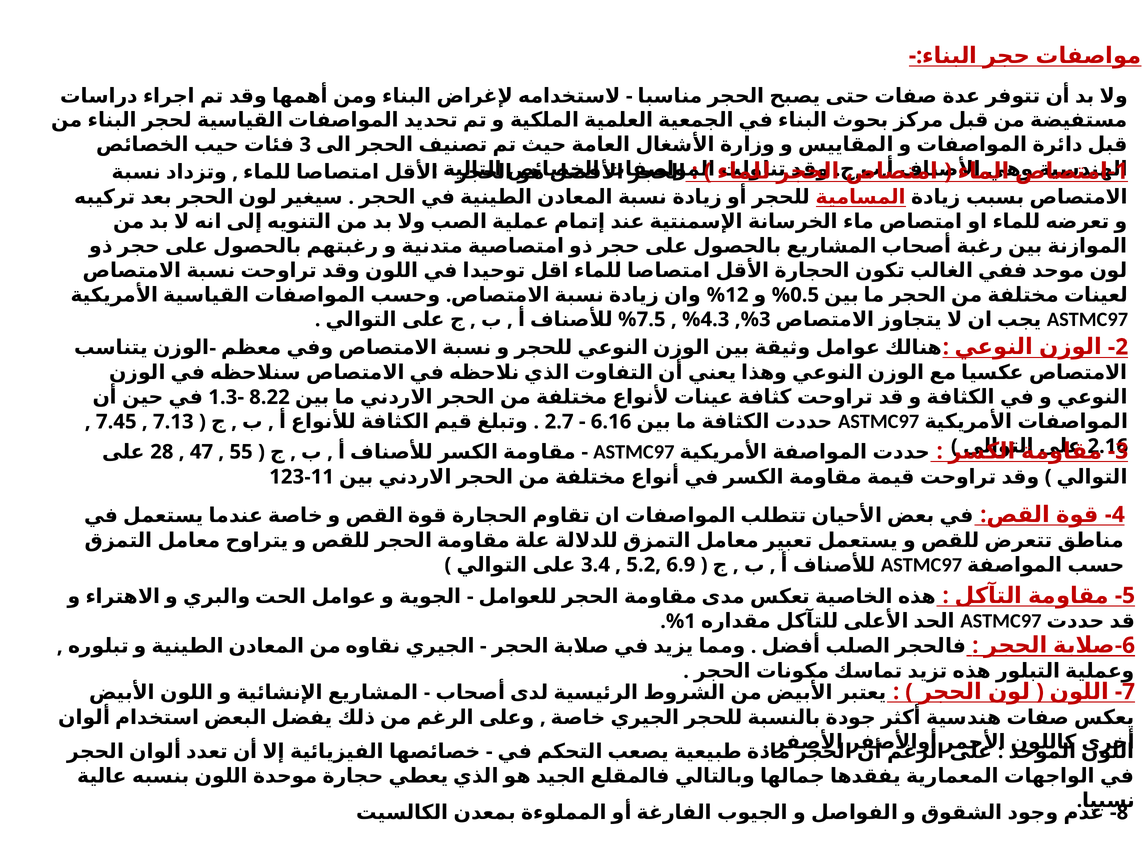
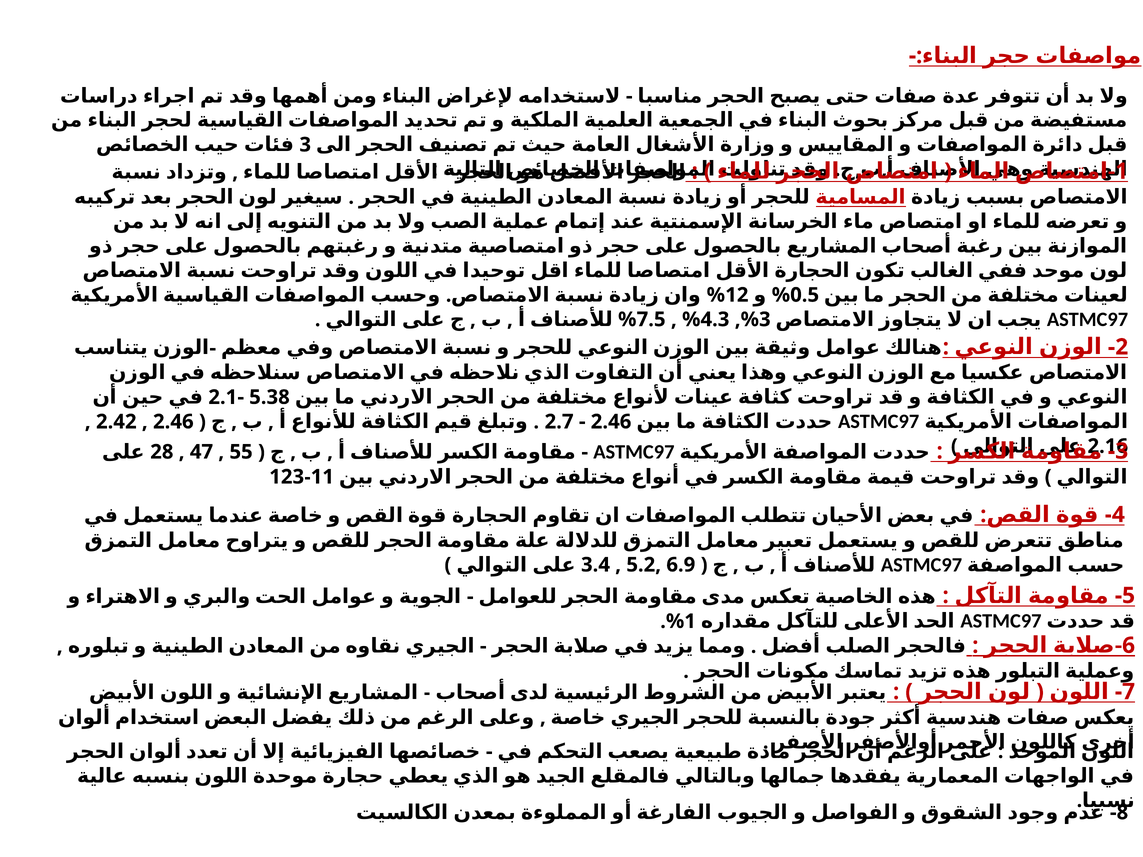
1.3: 1.3 -> 2.1
8.22: 8.22 -> 5.38
7.45: 7.45 -> 2.42
7.13 at (173, 422): 7.13 -> 2.46
6.16 at (611, 422): 6.16 -> 2.46
